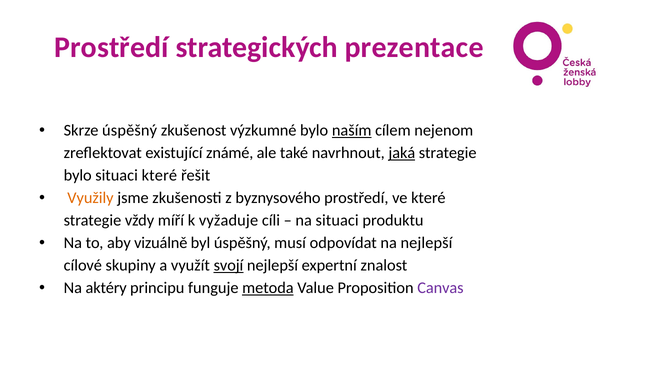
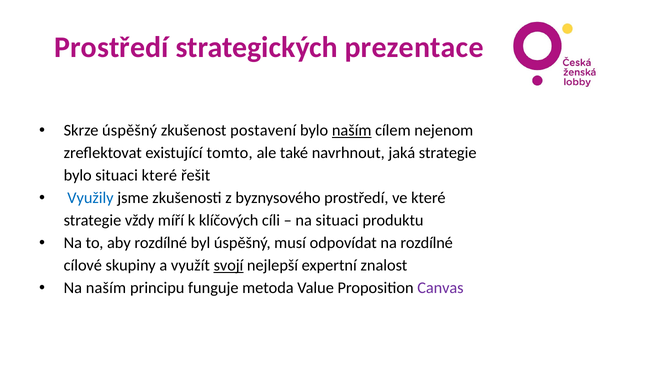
výzkumné: výzkumné -> postavení
známé: známé -> tomto
jaká underline: present -> none
Využily colour: orange -> blue
vyžaduje: vyžaduje -> klíčových
aby vizuálně: vizuálně -> rozdílné
na nejlepší: nejlepší -> rozdílné
Na aktéry: aktéry -> naším
metoda underline: present -> none
